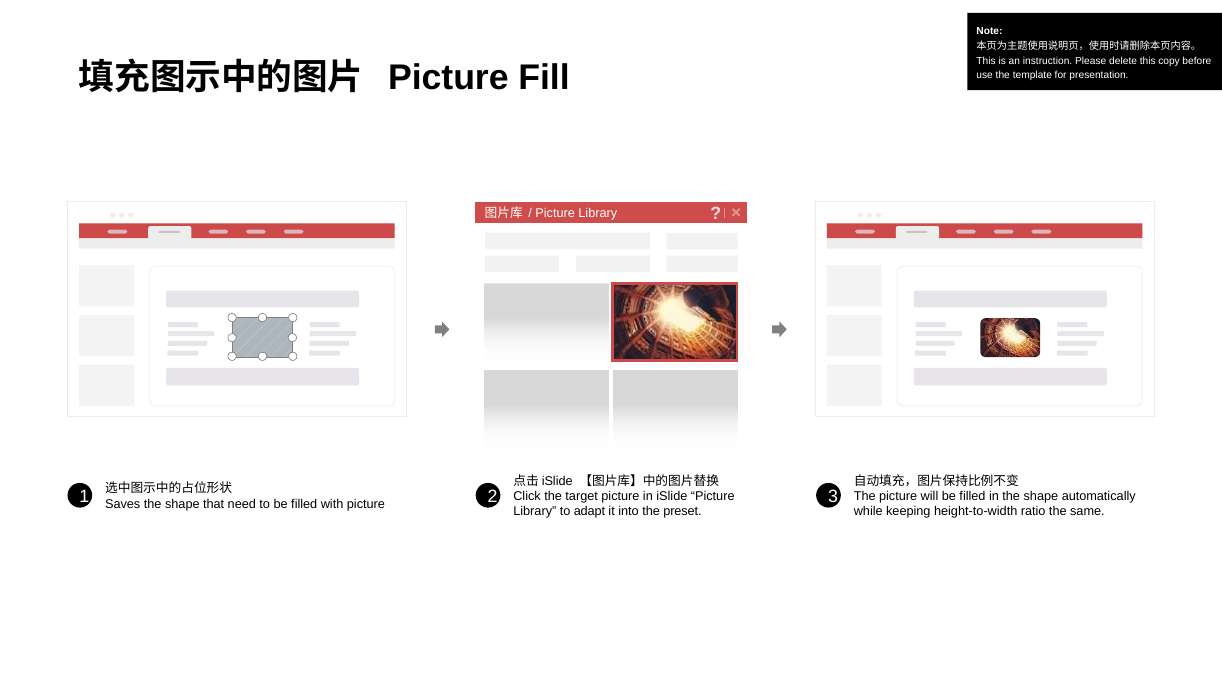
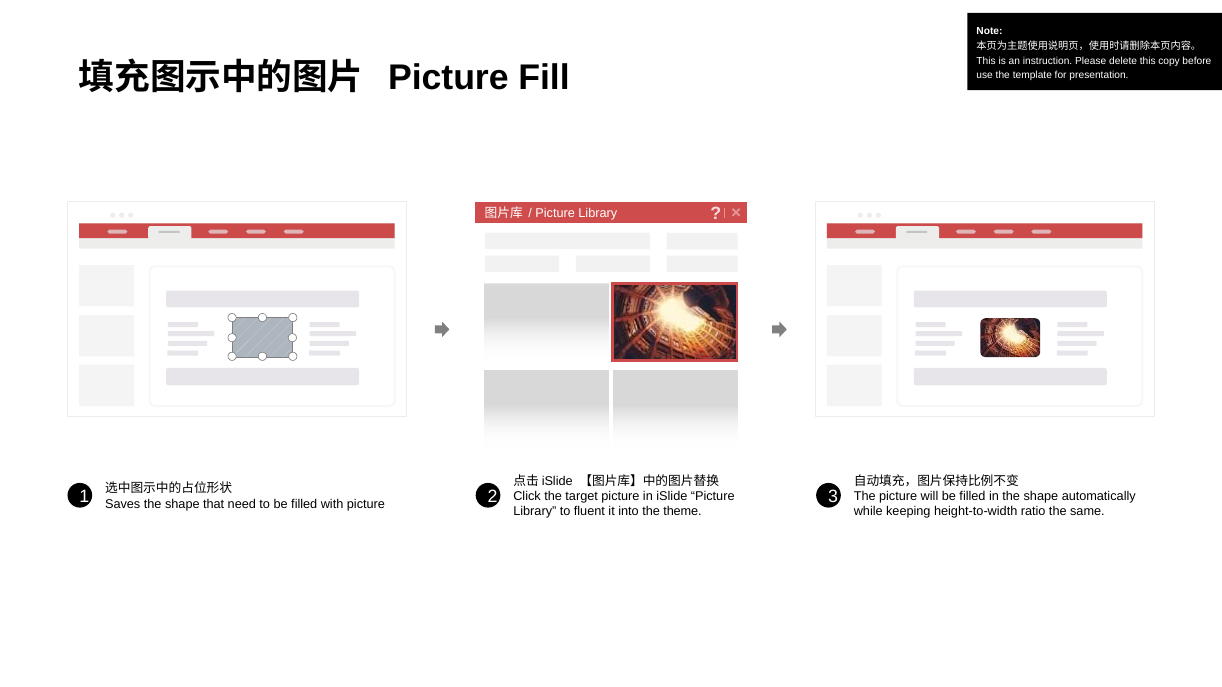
adapt: adapt -> fluent
preset: preset -> theme
